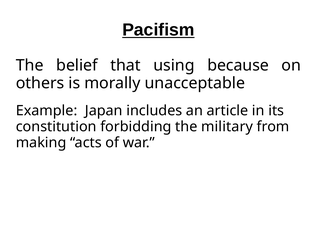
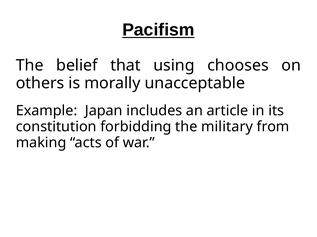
because: because -> chooses
